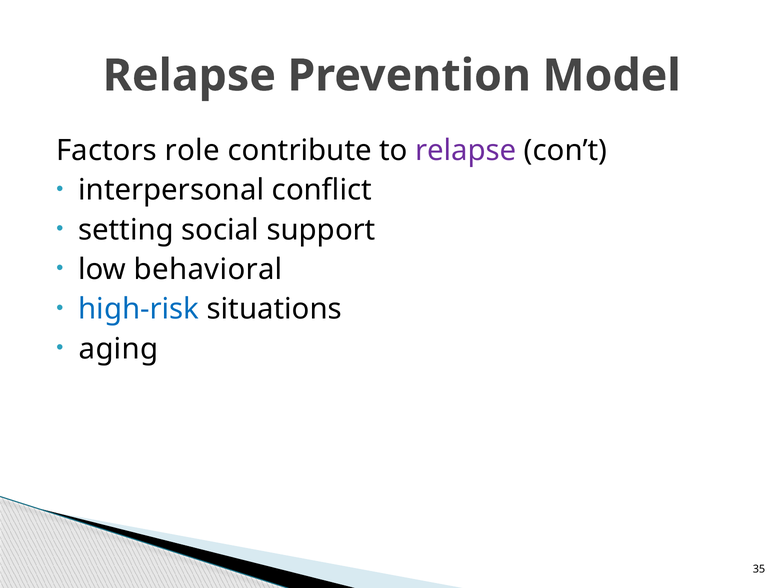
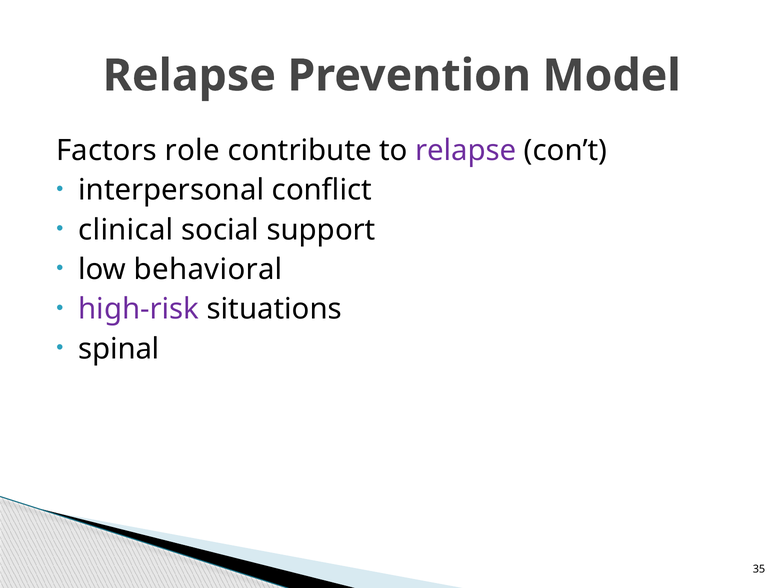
setting: setting -> clinical
high-risk colour: blue -> purple
aging: aging -> spinal
